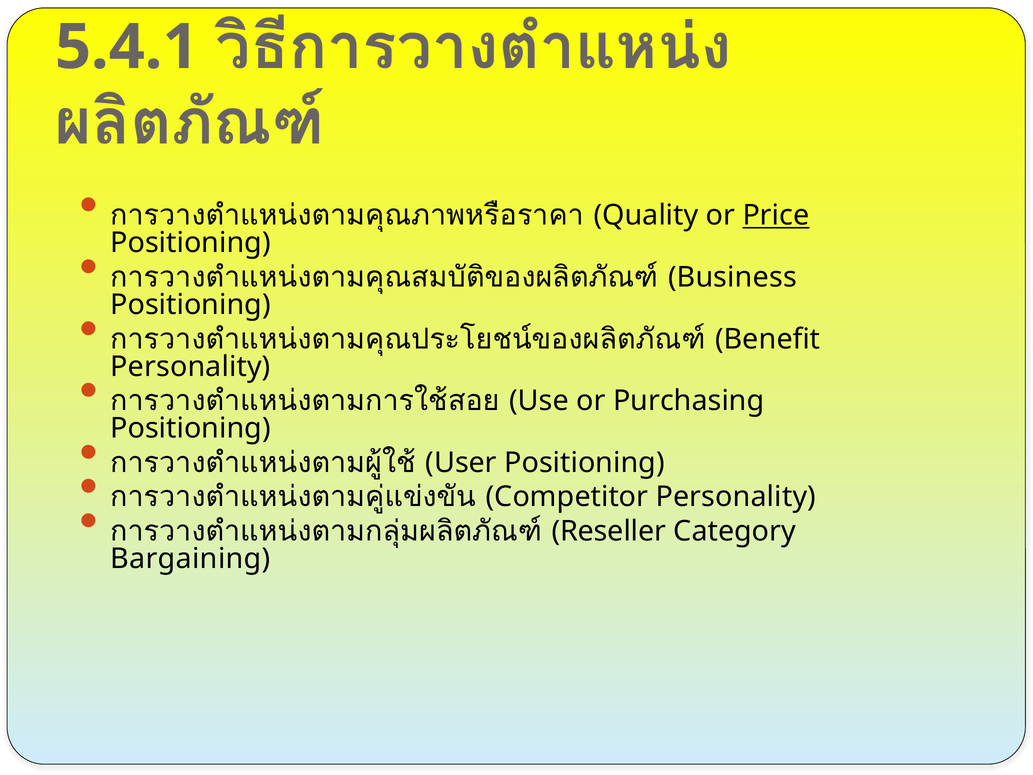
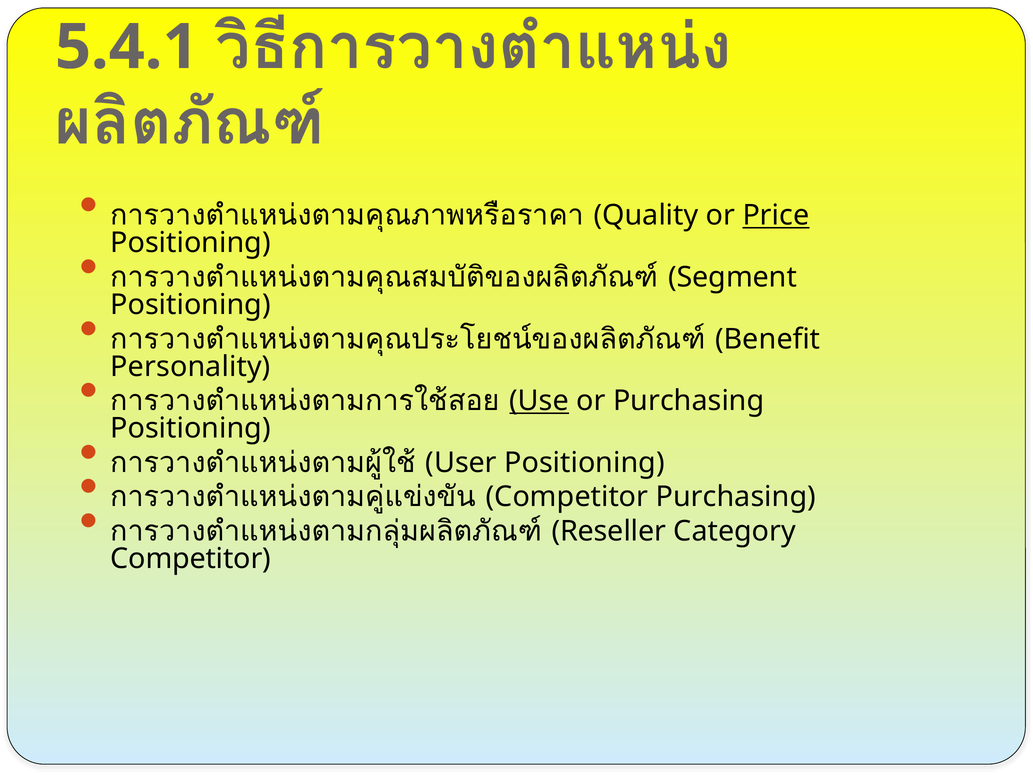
Business: Business -> Segment
Use underline: none -> present
Competitor Personality: Personality -> Purchasing
Bargaining at (190, 559): Bargaining -> Competitor
